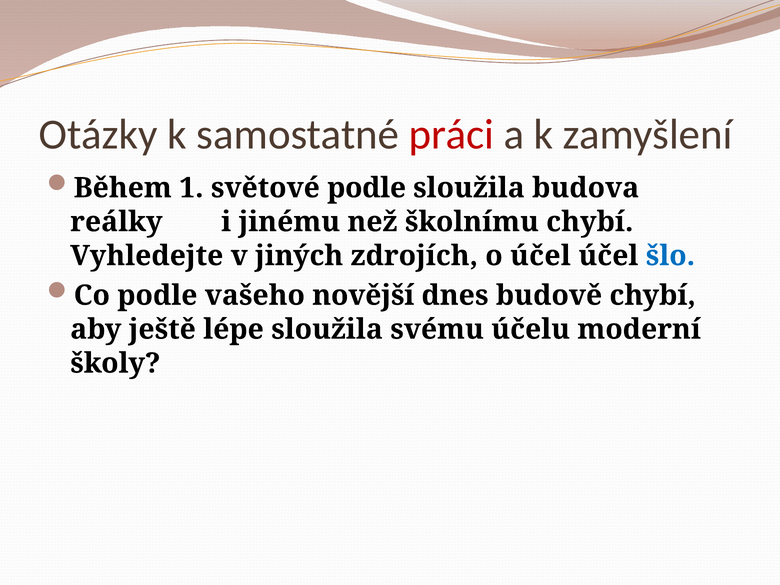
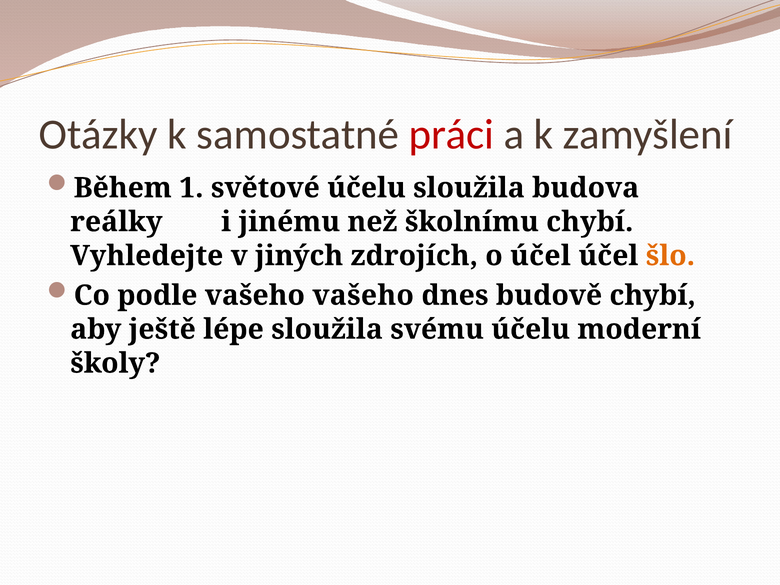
světové podle: podle -> účelu
šlo colour: blue -> orange
vašeho novější: novější -> vašeho
